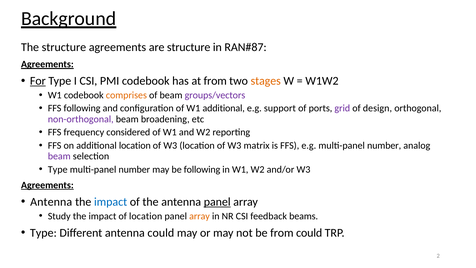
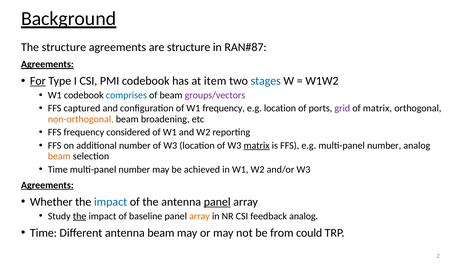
at from: from -> item
stages colour: orange -> blue
comprises colour: orange -> blue
FFS following: following -> captured
W1 additional: additional -> frequency
e.g support: support -> location
of design: design -> matrix
non-orthogonal colour: purple -> orange
additional location: location -> number
matrix at (257, 145) underline: none -> present
beam at (59, 156) colour: purple -> orange
Type at (58, 169): Type -> Time
be following: following -> achieved
Antenna at (51, 202): Antenna -> Whether
the at (80, 216) underline: none -> present
of location: location -> baseline
feedback beams: beams -> analog
Type at (43, 233): Type -> Time
antenna could: could -> beam
